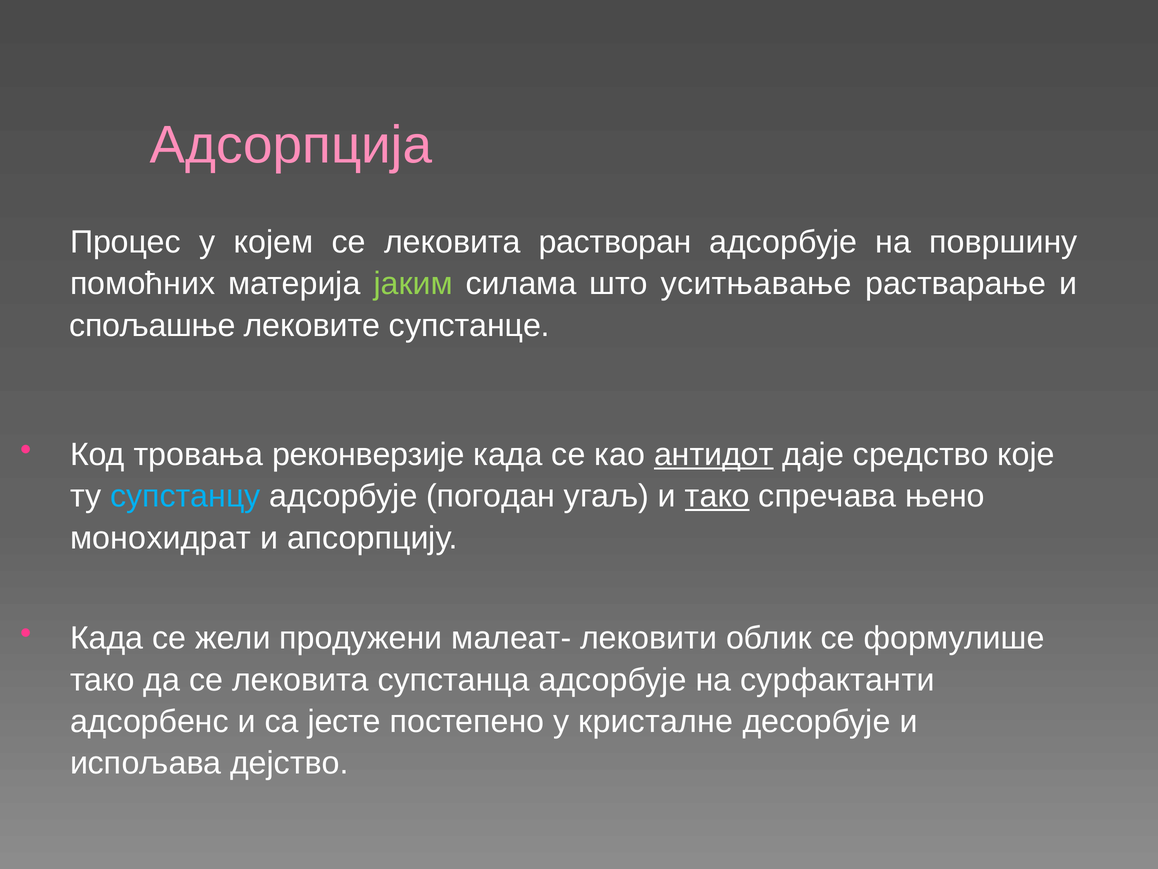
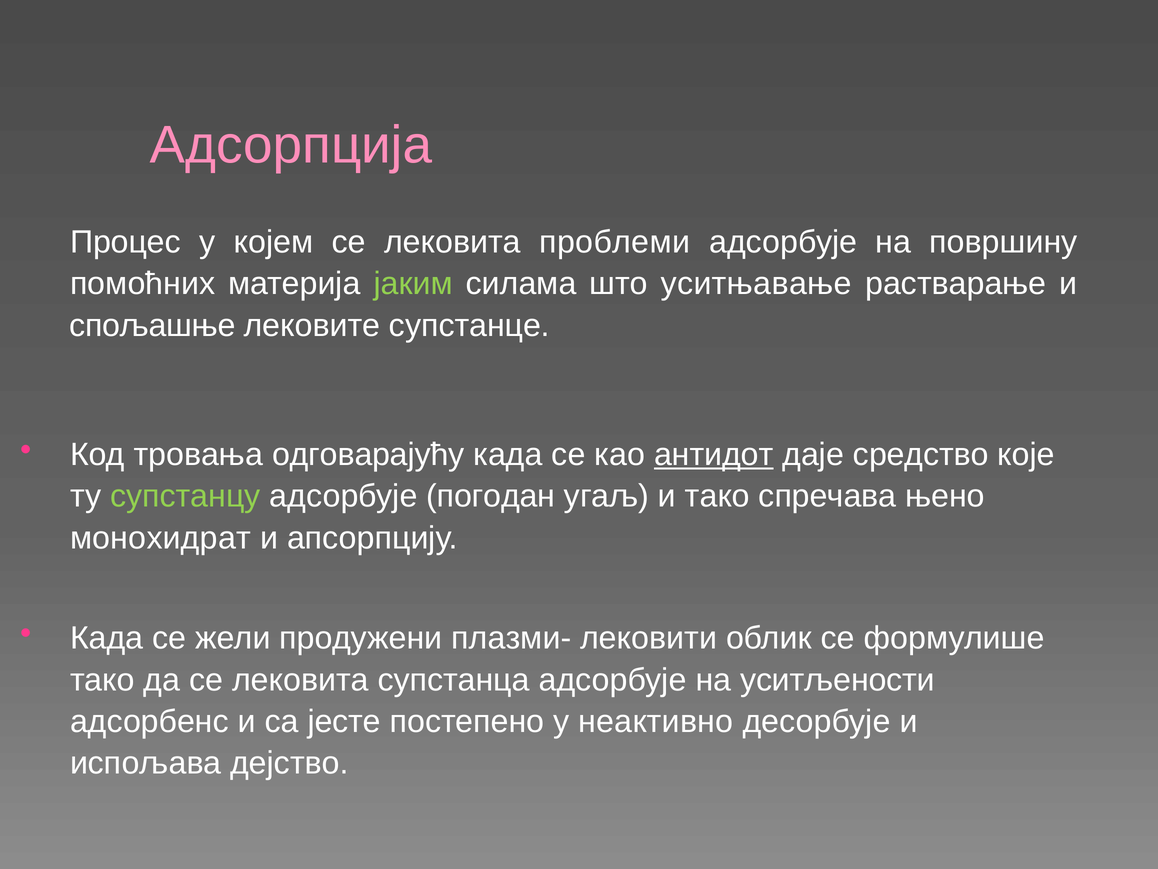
растворан: растворан -> проблеми
реконверзије: реконверзије -> одговарајућу
супстанцу colour: light blue -> light green
тако at (717, 496) underline: present -> none
малеат-: малеат- -> плазми-
сурфактанти: сурфактанти -> уситљености
кристалне: кристалне -> неактивно
